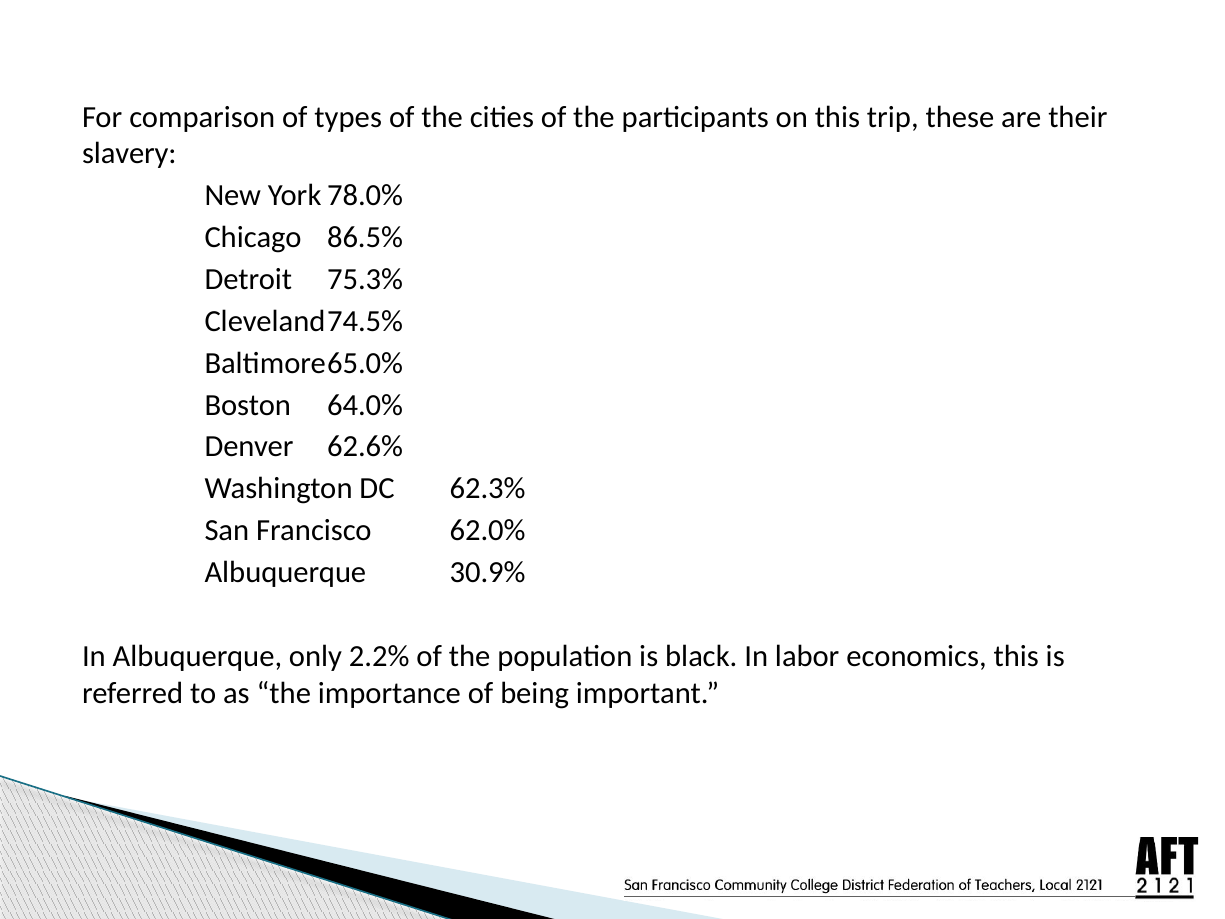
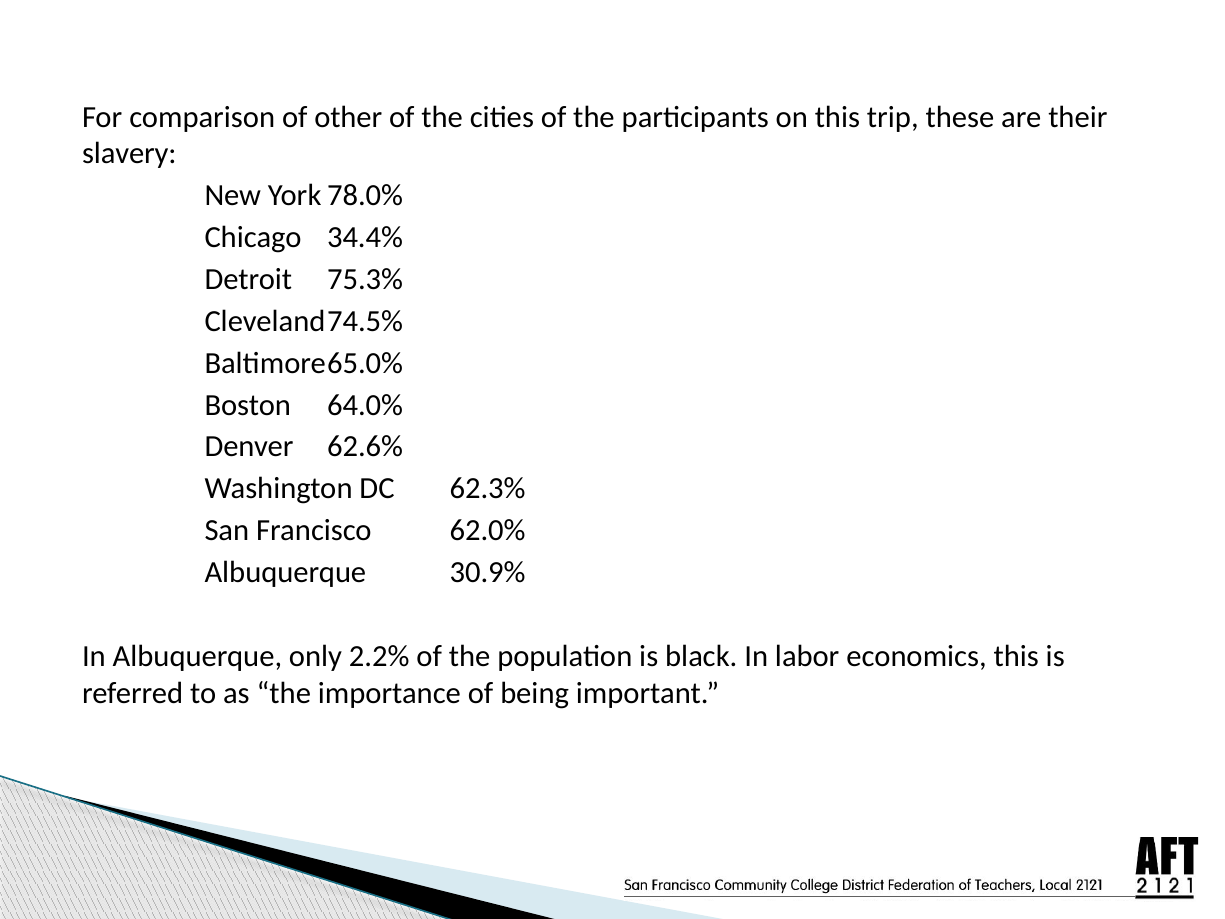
types: types -> other
86.5%: 86.5% -> 34.4%
